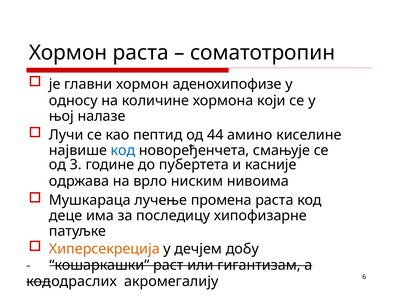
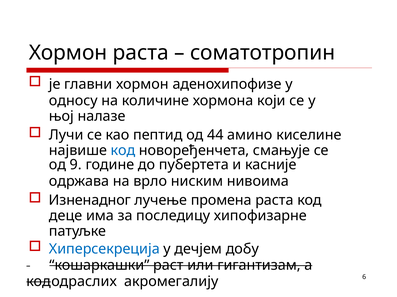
3: 3 -> 9
Мушкарaцa: Мушкарaцa -> Изненадног
Хиперсекреција colour: orange -> blue
